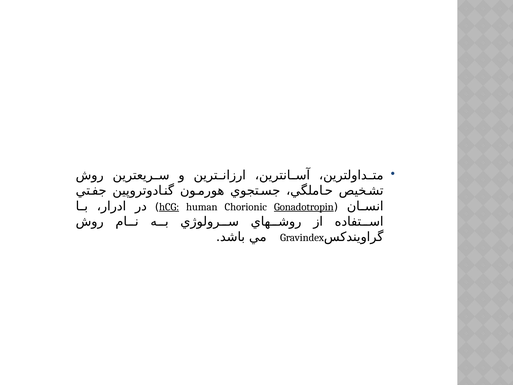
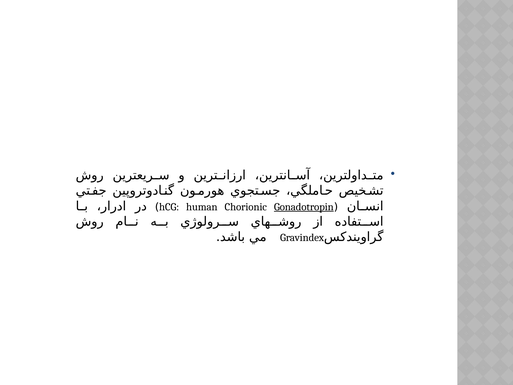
hCG underline: present -> none
